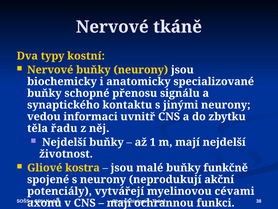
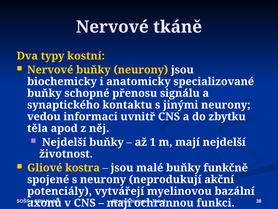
řadu: řadu -> apod
cévami: cévami -> bazální
